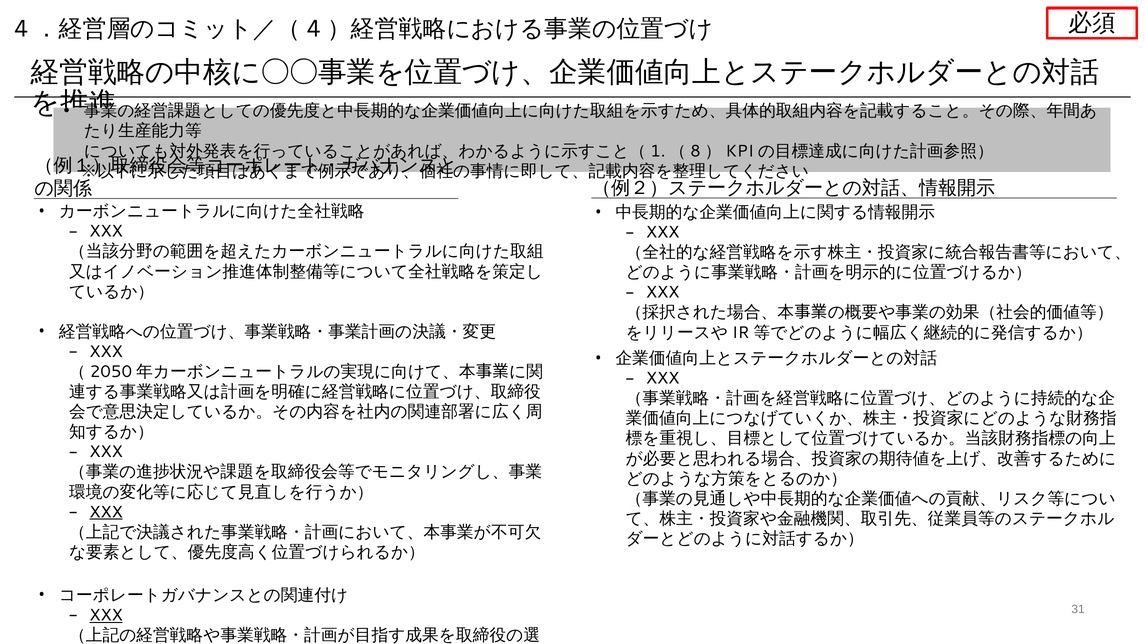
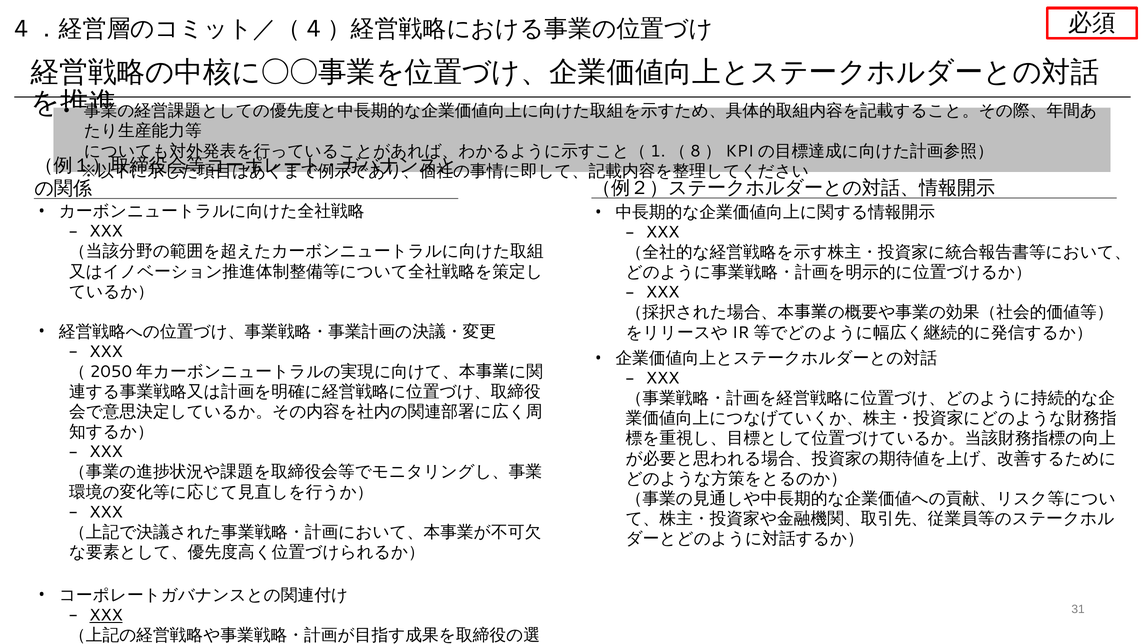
XXX at (106, 512) underline: present -> none
